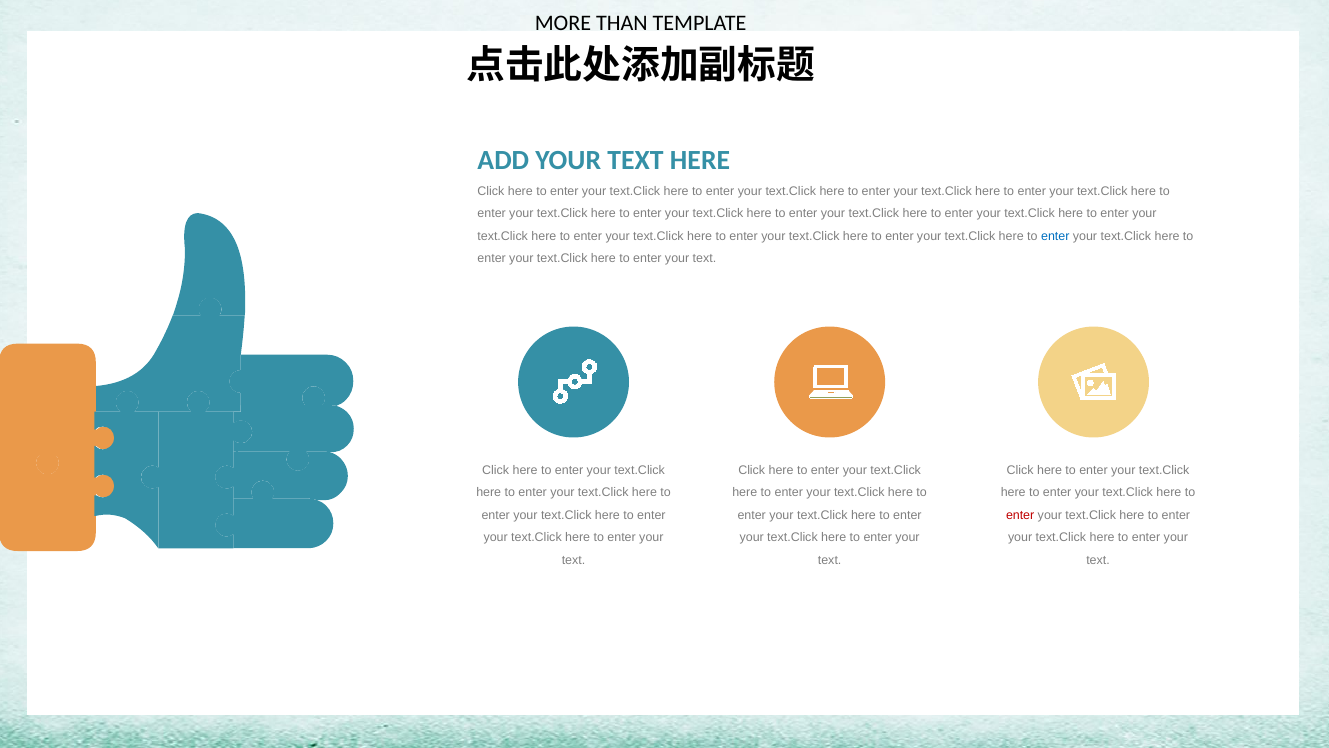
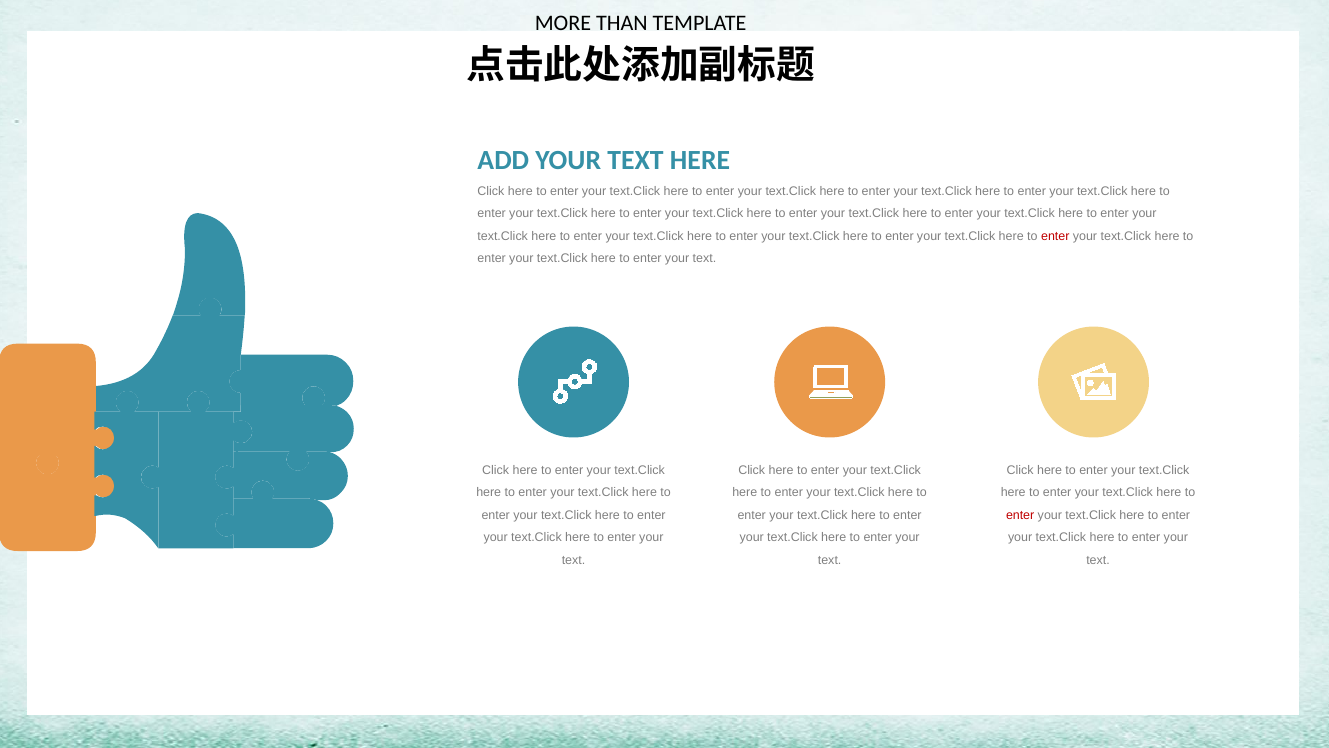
enter at (1055, 236) colour: blue -> red
